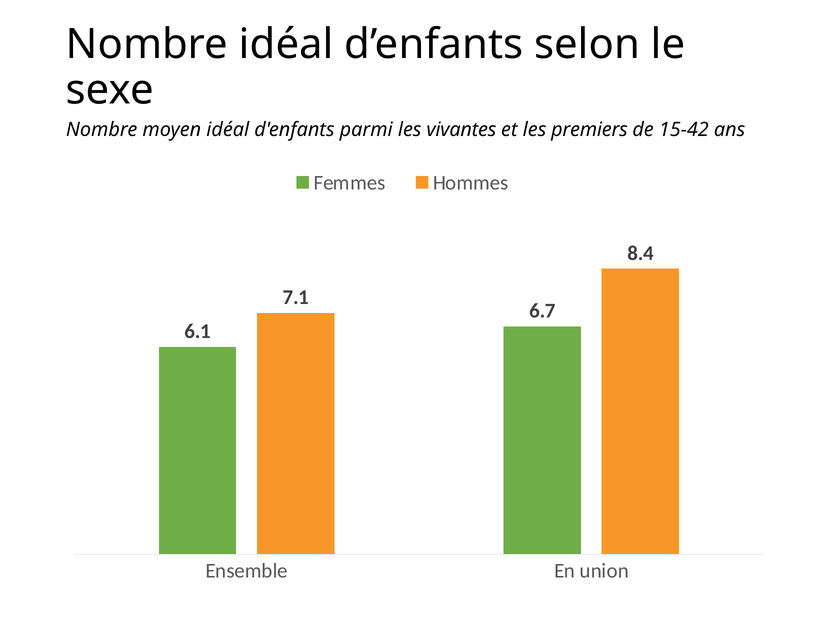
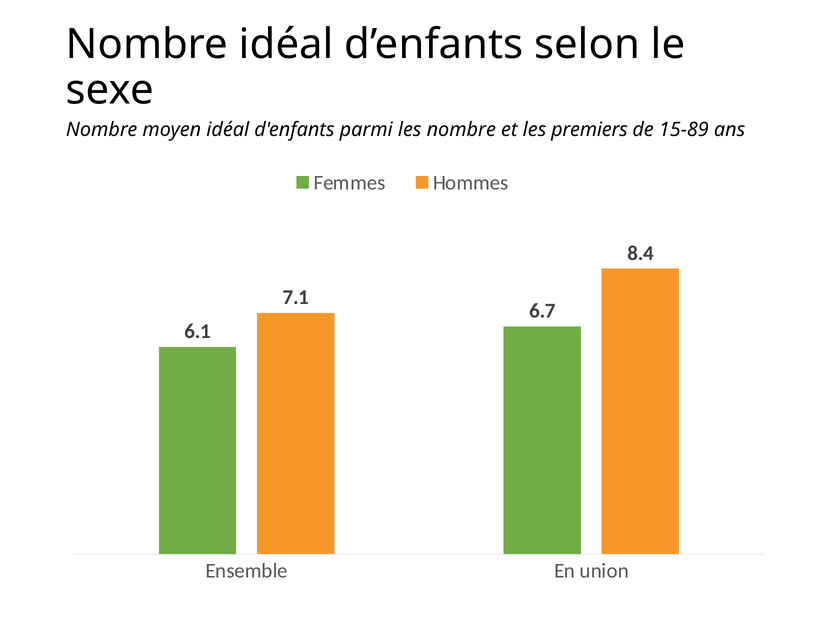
les vivantes: vivantes -> nombre
15-42: 15-42 -> 15-89
